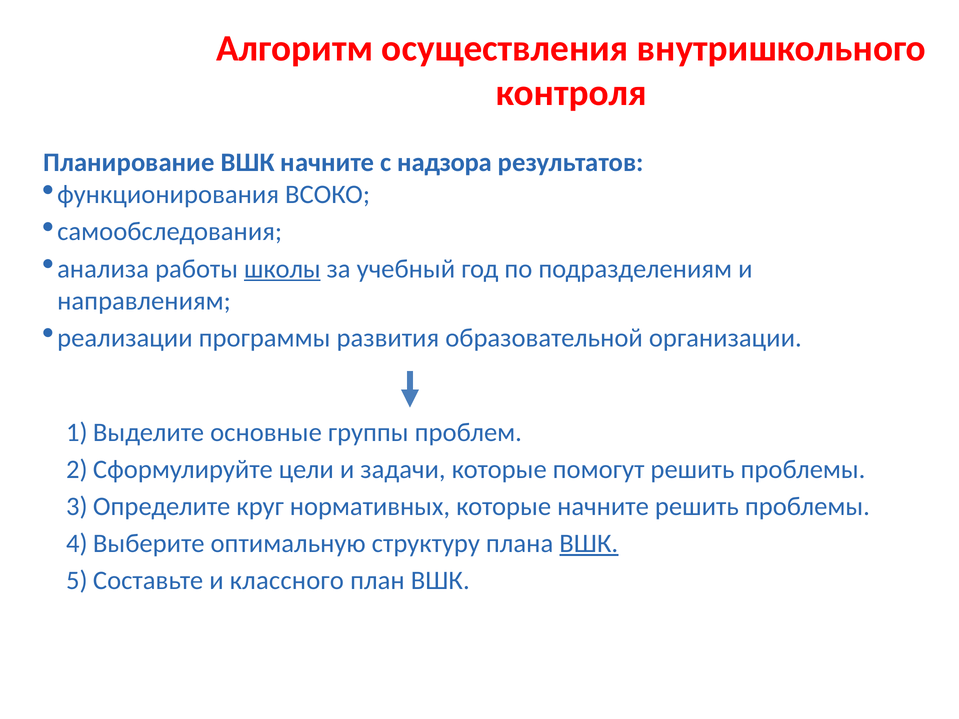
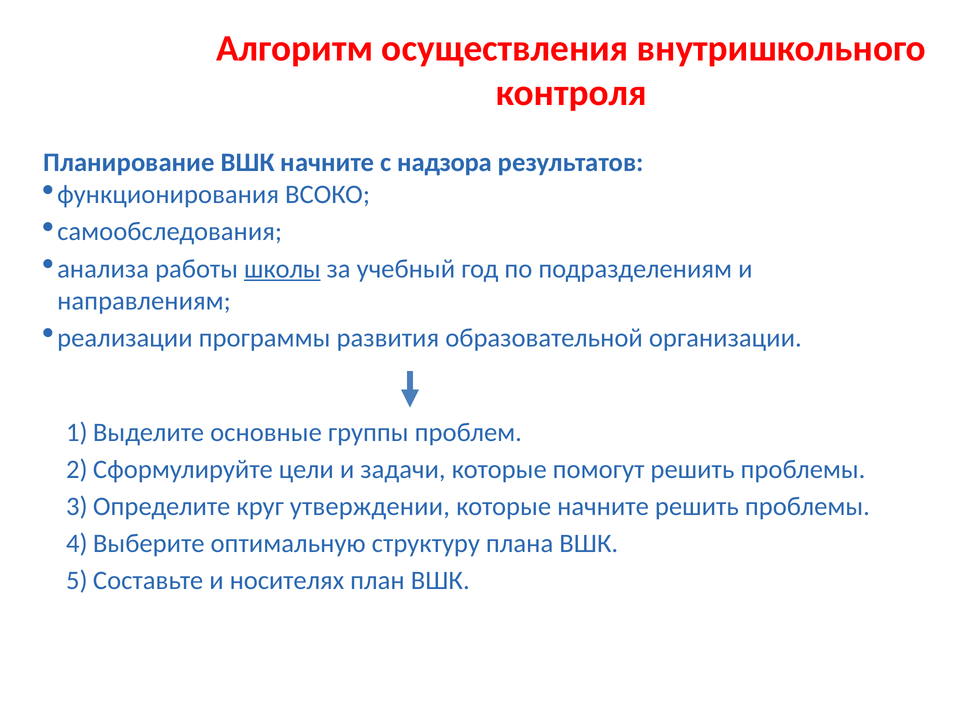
нормативных: нормативных -> утверждении
ВШК at (589, 544) underline: present -> none
классного: классного -> носителях
